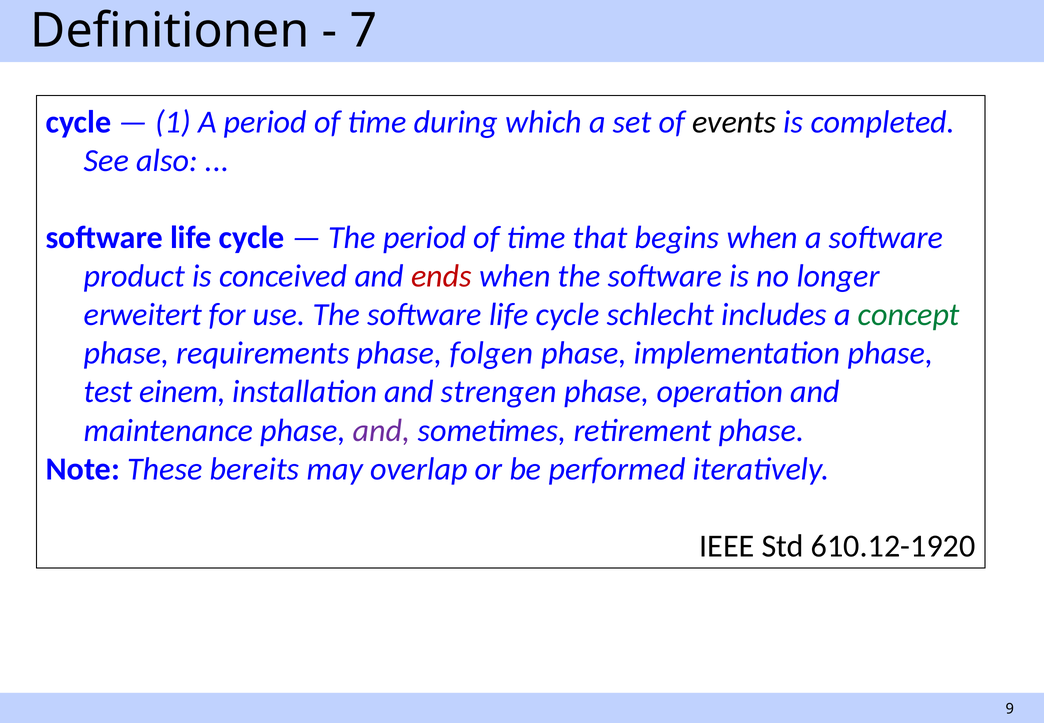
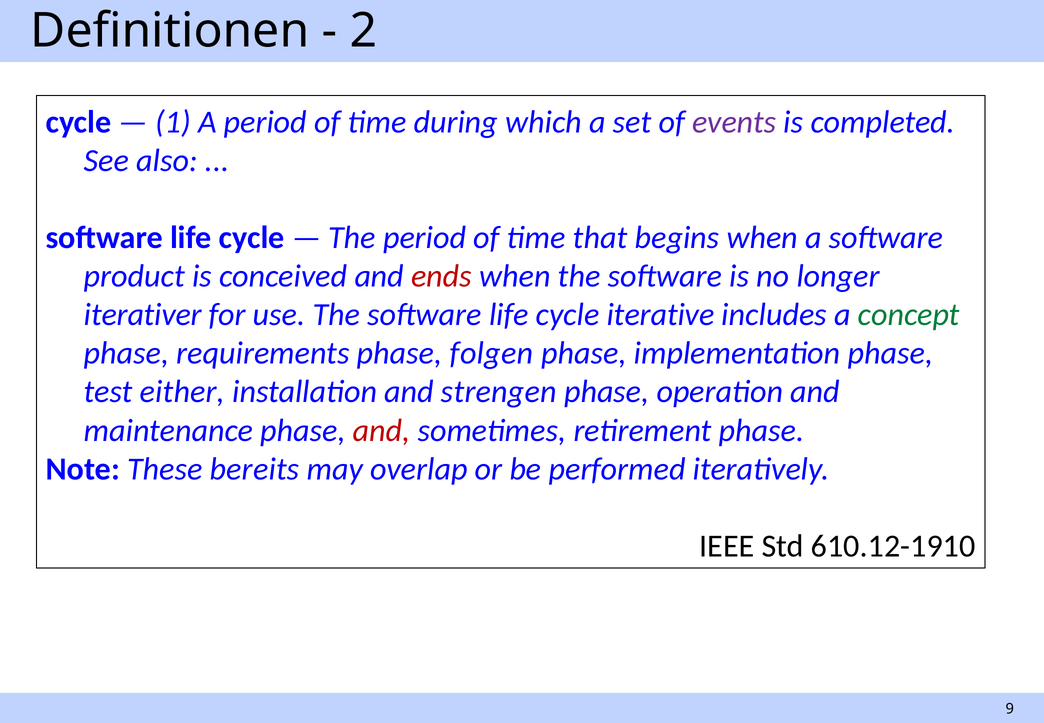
7: 7 -> 2
events colour: black -> purple
erweitert: erweitert -> iterativer
schlecht: schlecht -> iterative
einem: einem -> either
and at (382, 430) colour: purple -> red
610.12-1920: 610.12-1920 -> 610.12-1910
